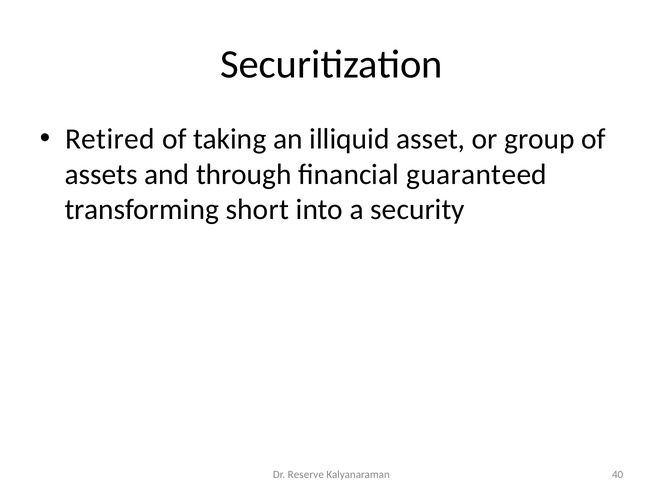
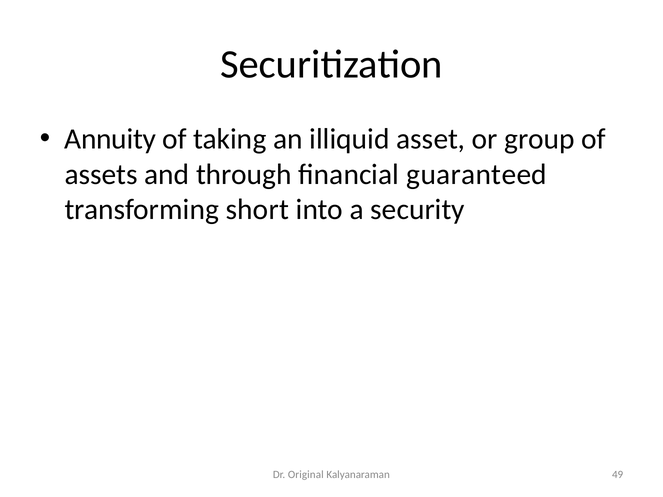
Retired: Retired -> Annuity
Reserve: Reserve -> Original
40: 40 -> 49
